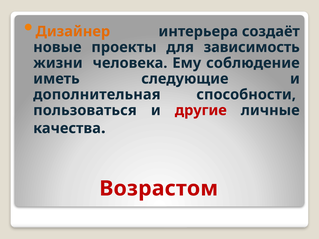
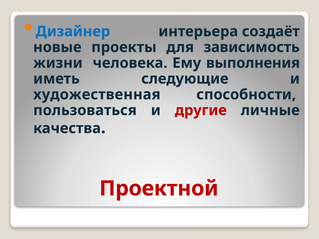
Дизайнер colour: orange -> blue
соблюдение: соблюдение -> выполнения
дополнительная: дополнительная -> художественная
Возрастом: Возрастом -> Проектной
